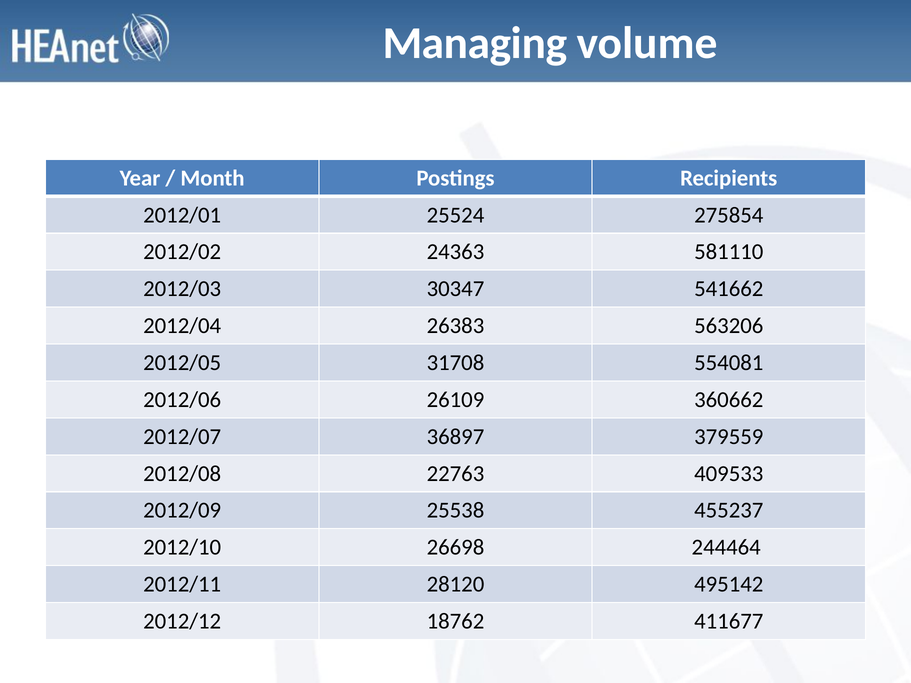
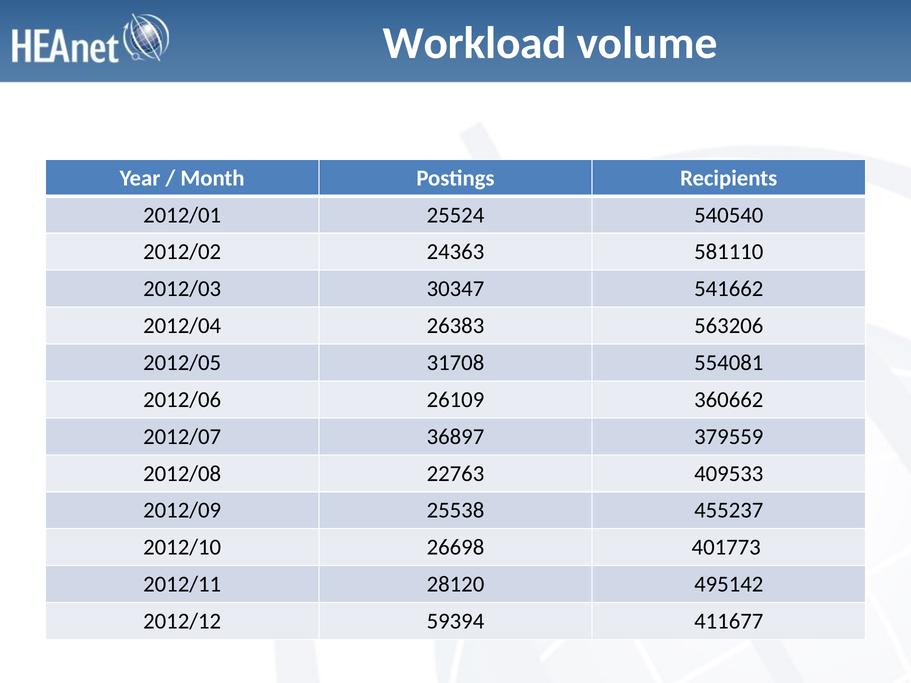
Managing: Managing -> Workload
275854: 275854 -> 540540
244464: 244464 -> 401773
18762: 18762 -> 59394
